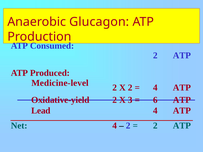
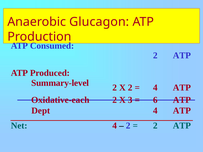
Medicine-level: Medicine-level -> Summary-level
Oxidative-yield: Oxidative-yield -> Oxidative-each
Lead: Lead -> Dept
